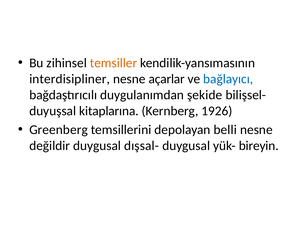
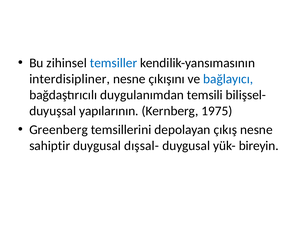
temsiller colour: orange -> blue
açarlar: açarlar -> çıkışını
şekide: şekide -> temsili
kitaplarına: kitaplarına -> yapılarının
1926: 1926 -> 1975
belli: belli -> çıkış
değildir: değildir -> sahiptir
